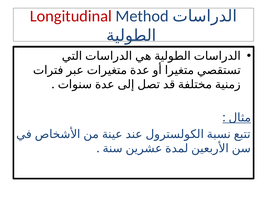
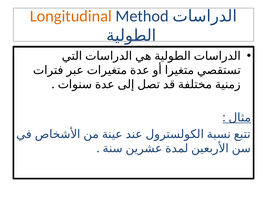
Longitudinal colour: red -> orange
